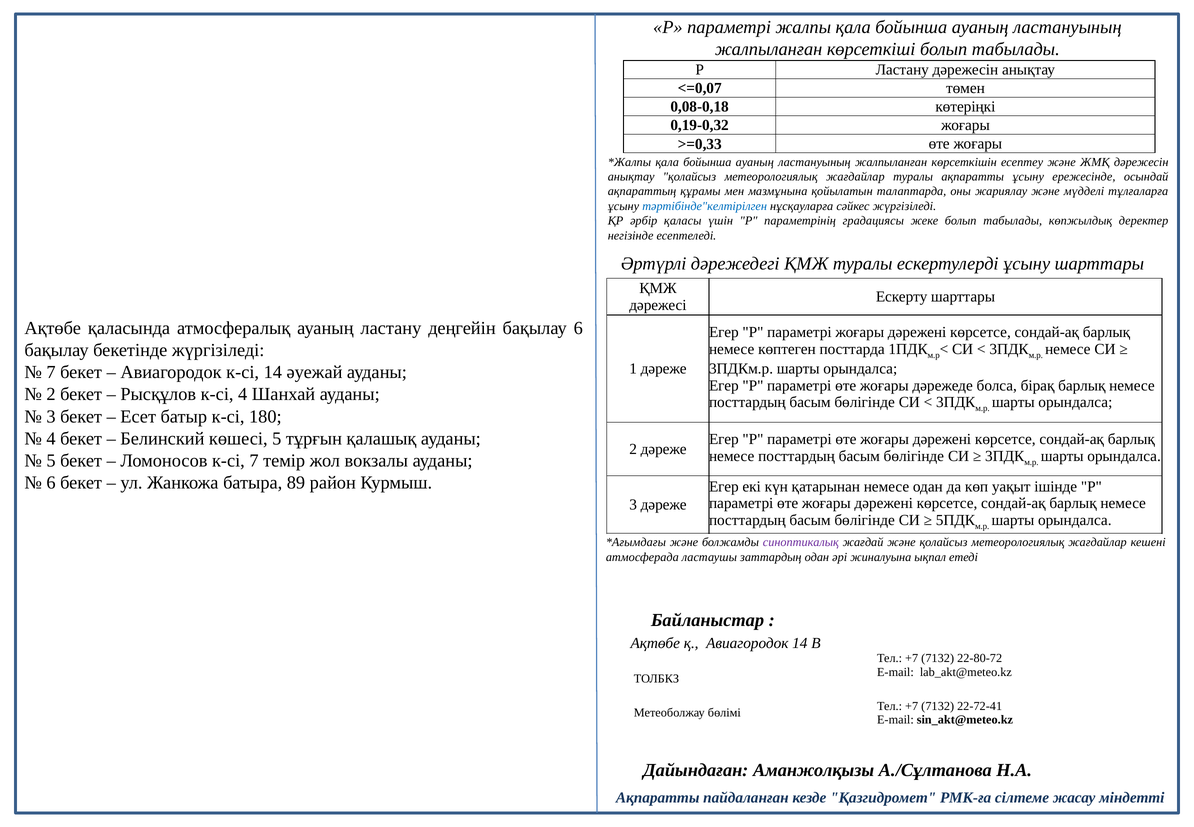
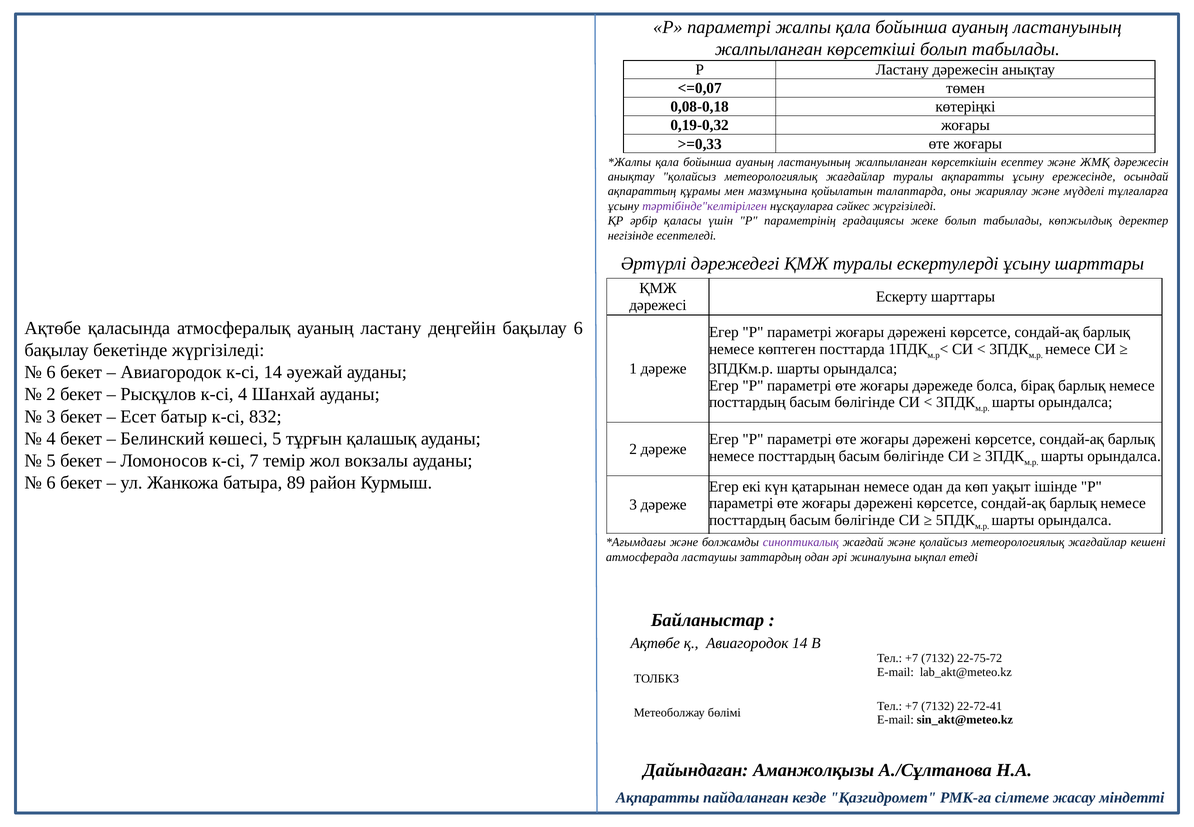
тәртібінде"келтірілген colour: blue -> purple
7 at (51, 372): 7 -> 6
180: 180 -> 832
22-80-72: 22-80-72 -> 22-75-72
